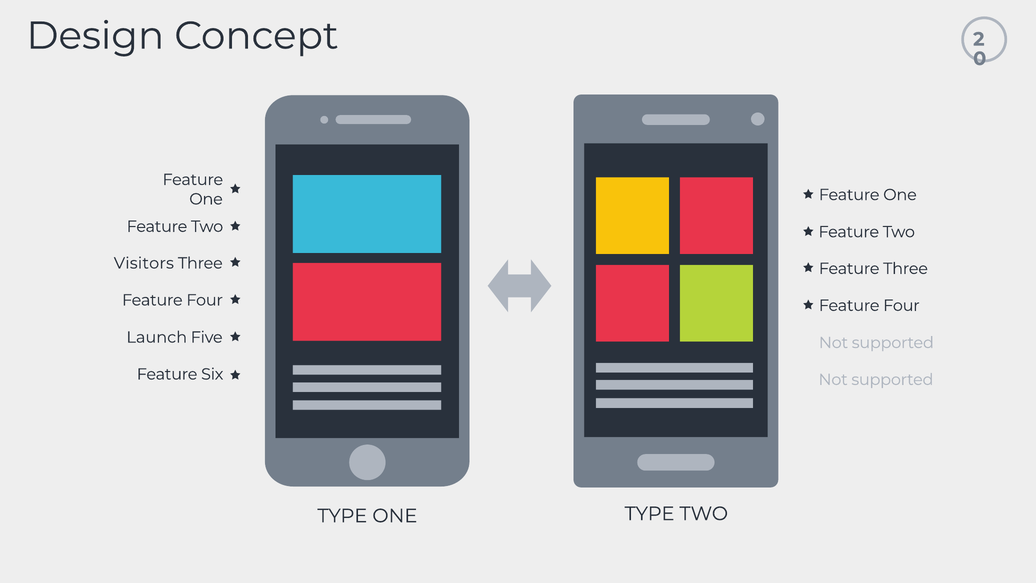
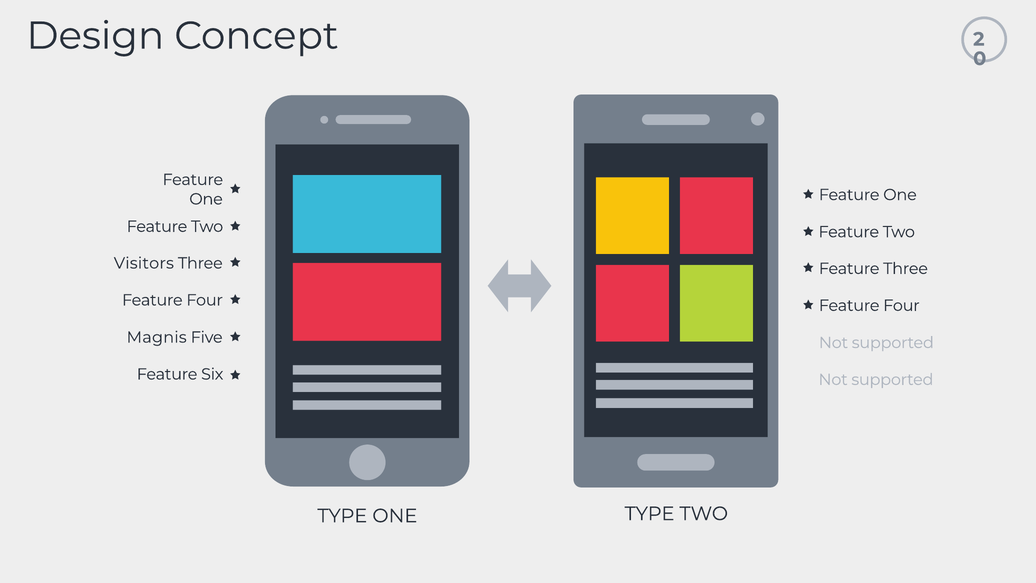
Launch: Launch -> Magnis
